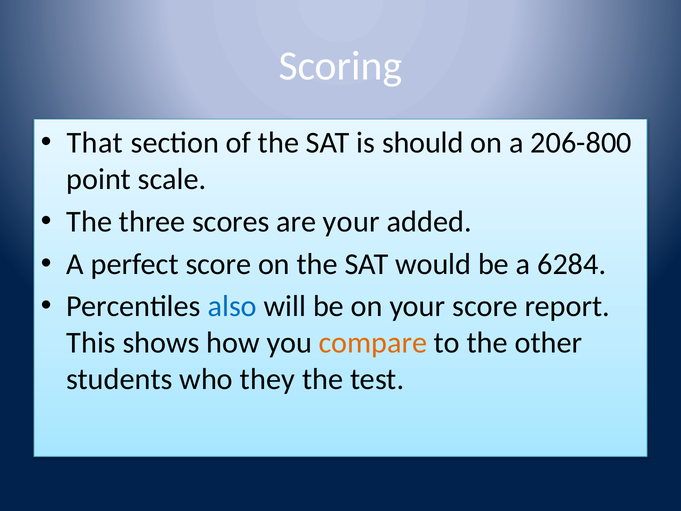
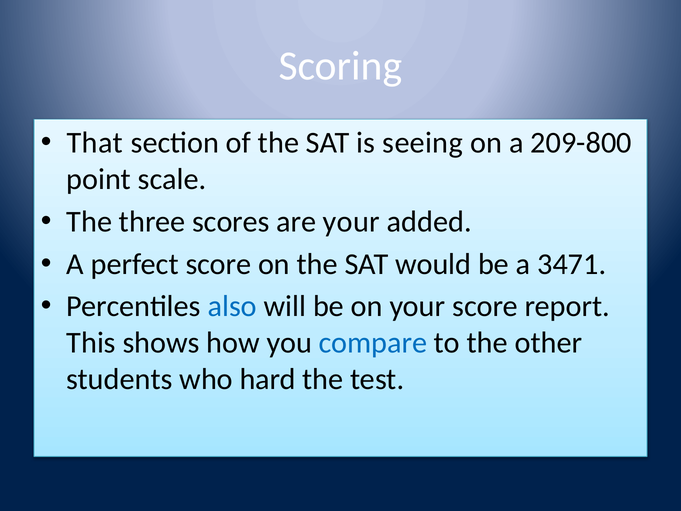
should: should -> seeing
206-800: 206-800 -> 209-800
6284: 6284 -> 3471
compare colour: orange -> blue
they: they -> hard
